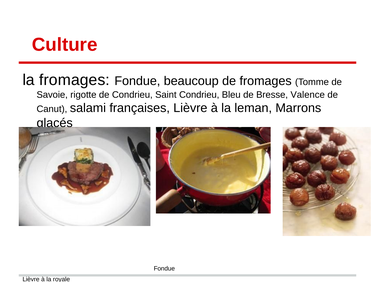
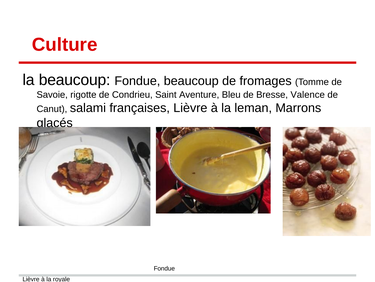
la fromages: fromages -> beaucoup
Saint Condrieu: Condrieu -> Aventure
